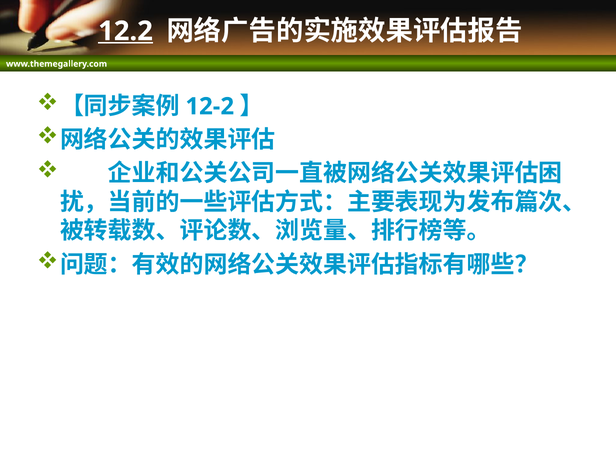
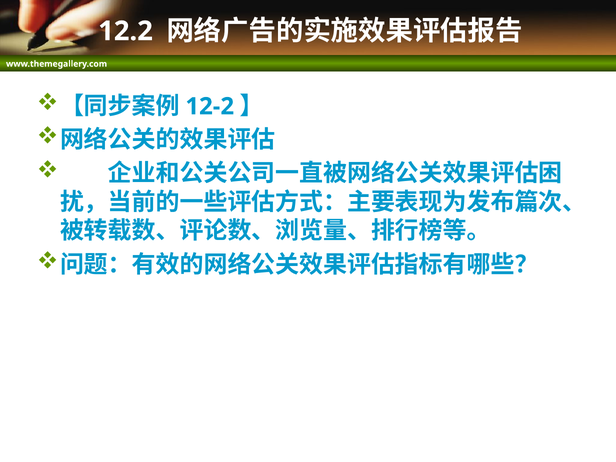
12.2 underline: present -> none
